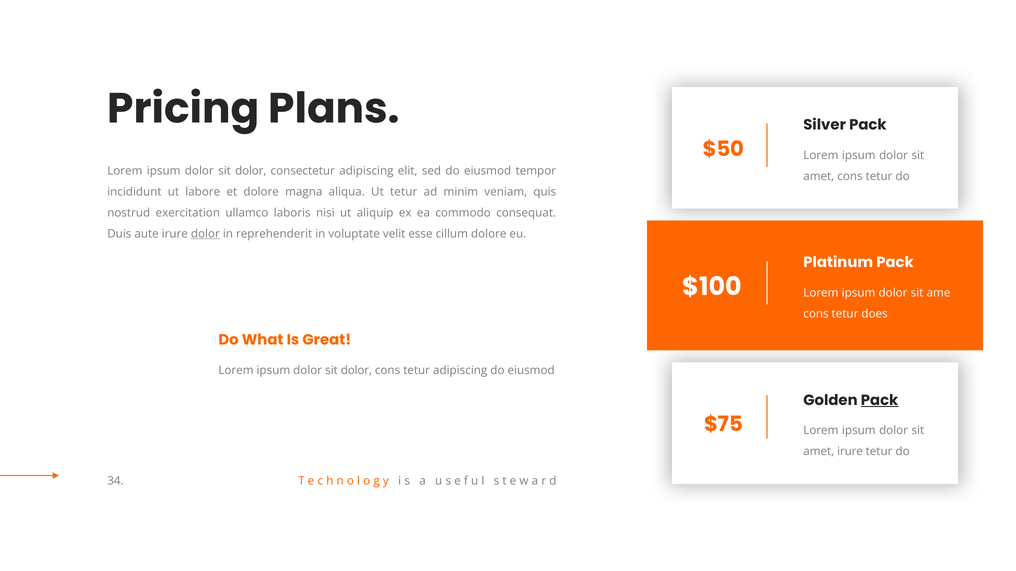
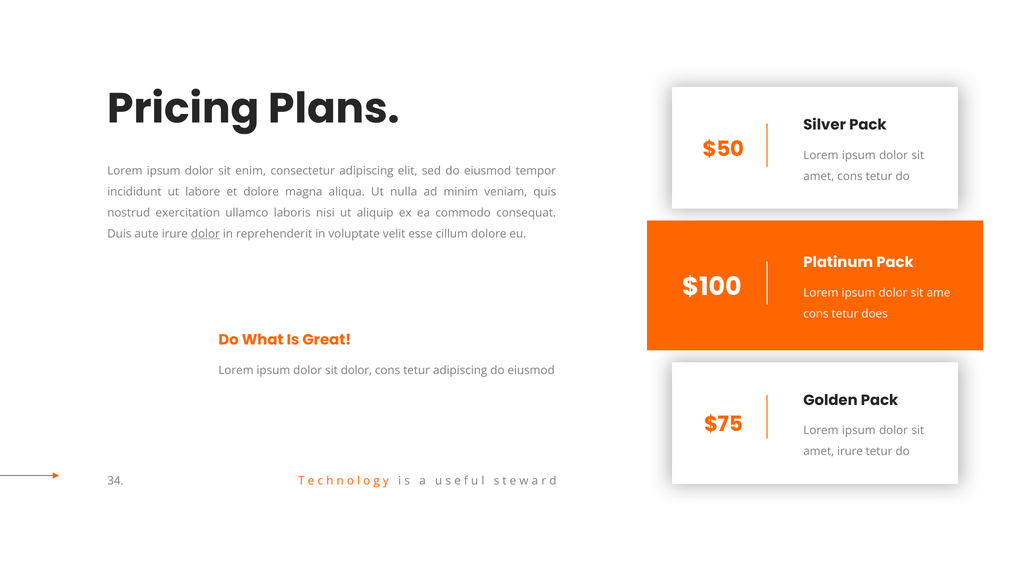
dolor at (251, 171): dolor -> enim
Ut tetur: tetur -> nulla
Pack at (880, 400) underline: present -> none
